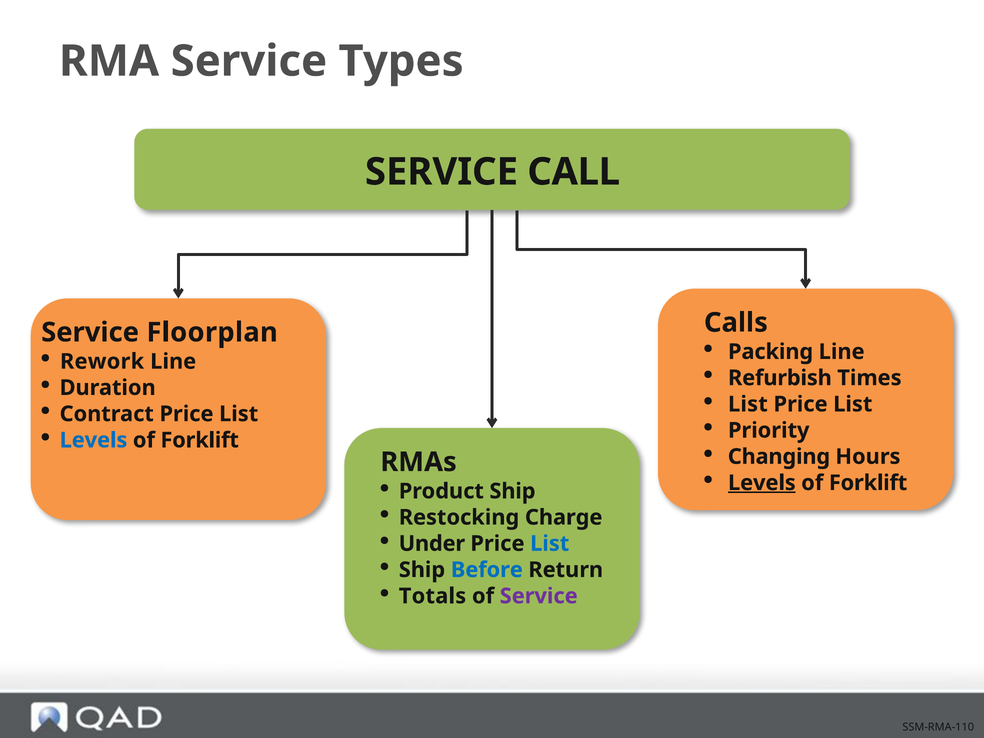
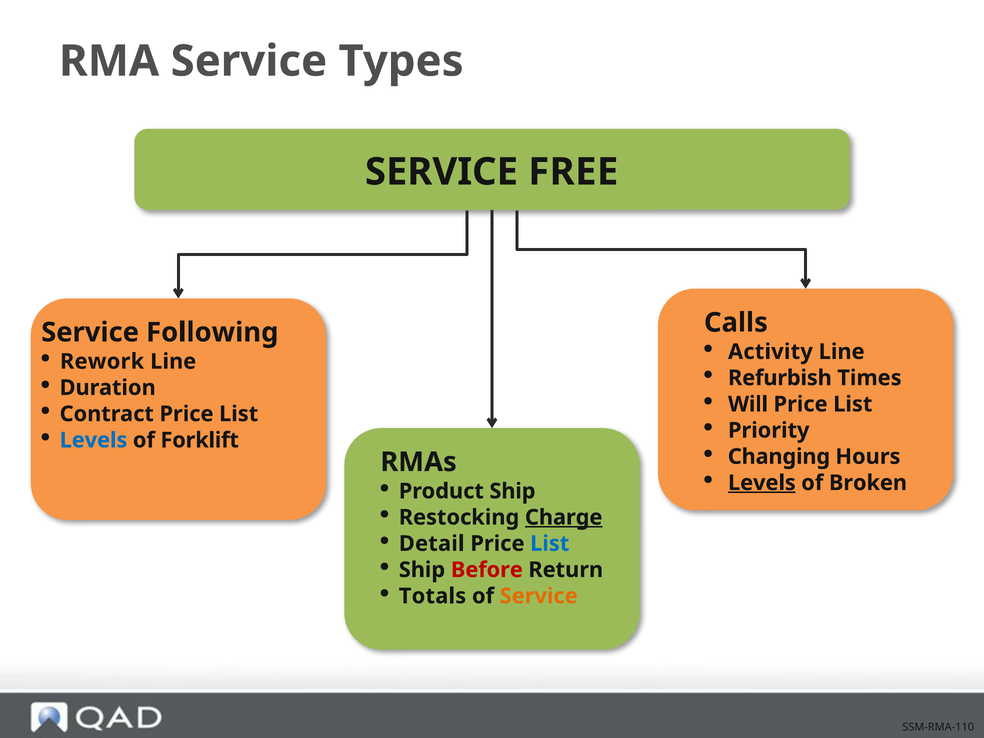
CALL: CALL -> FREE
Floorplan: Floorplan -> Following
Packing: Packing -> Activity
List at (748, 404): List -> Will
Forklift at (868, 483): Forklift -> Broken
Charge underline: none -> present
Under: Under -> Detail
Before colour: blue -> red
Service at (539, 596) colour: purple -> orange
